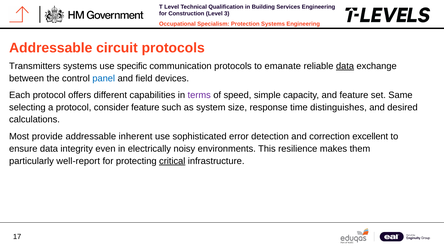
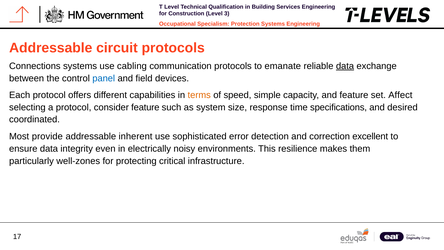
Transmitters: Transmitters -> Connections
specific: specific -> cabling
terms colour: purple -> orange
Same: Same -> Affect
distinguishes: distinguishes -> specifications
calculations: calculations -> coordinated
well-report: well-report -> well-zones
critical underline: present -> none
